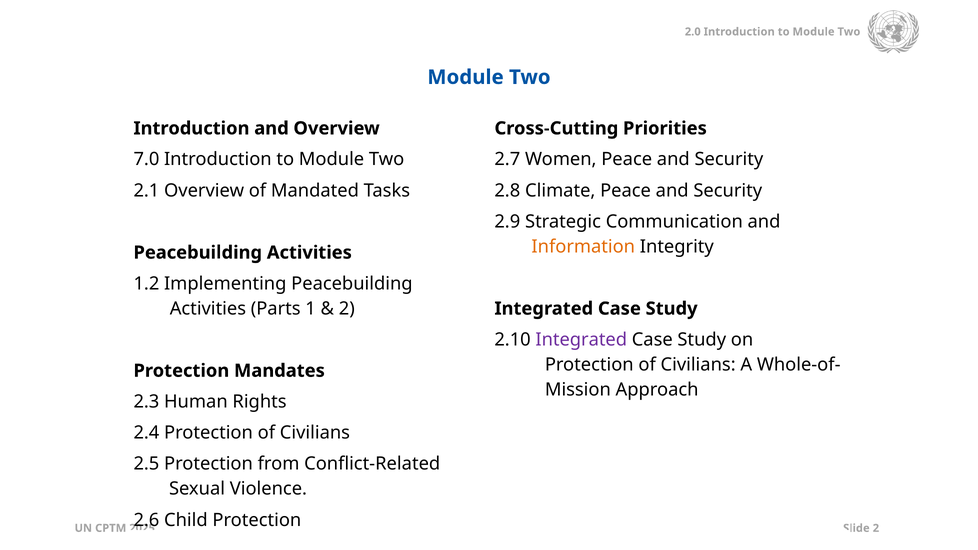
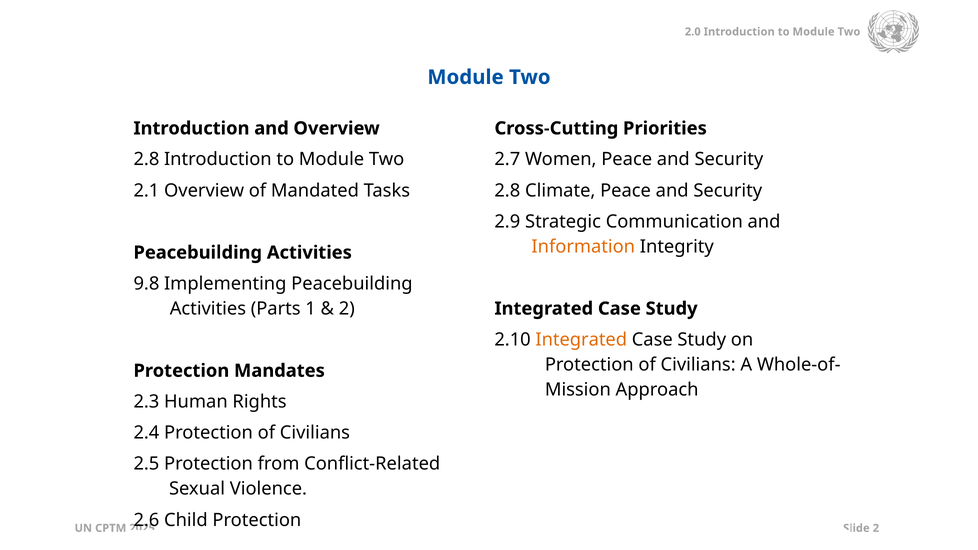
7.0 at (146, 159): 7.0 -> 2.8
1.2: 1.2 -> 9.8
Integrated at (581, 340) colour: purple -> orange
